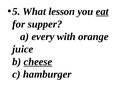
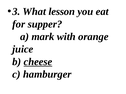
5: 5 -> 3
eat underline: present -> none
every: every -> mark
